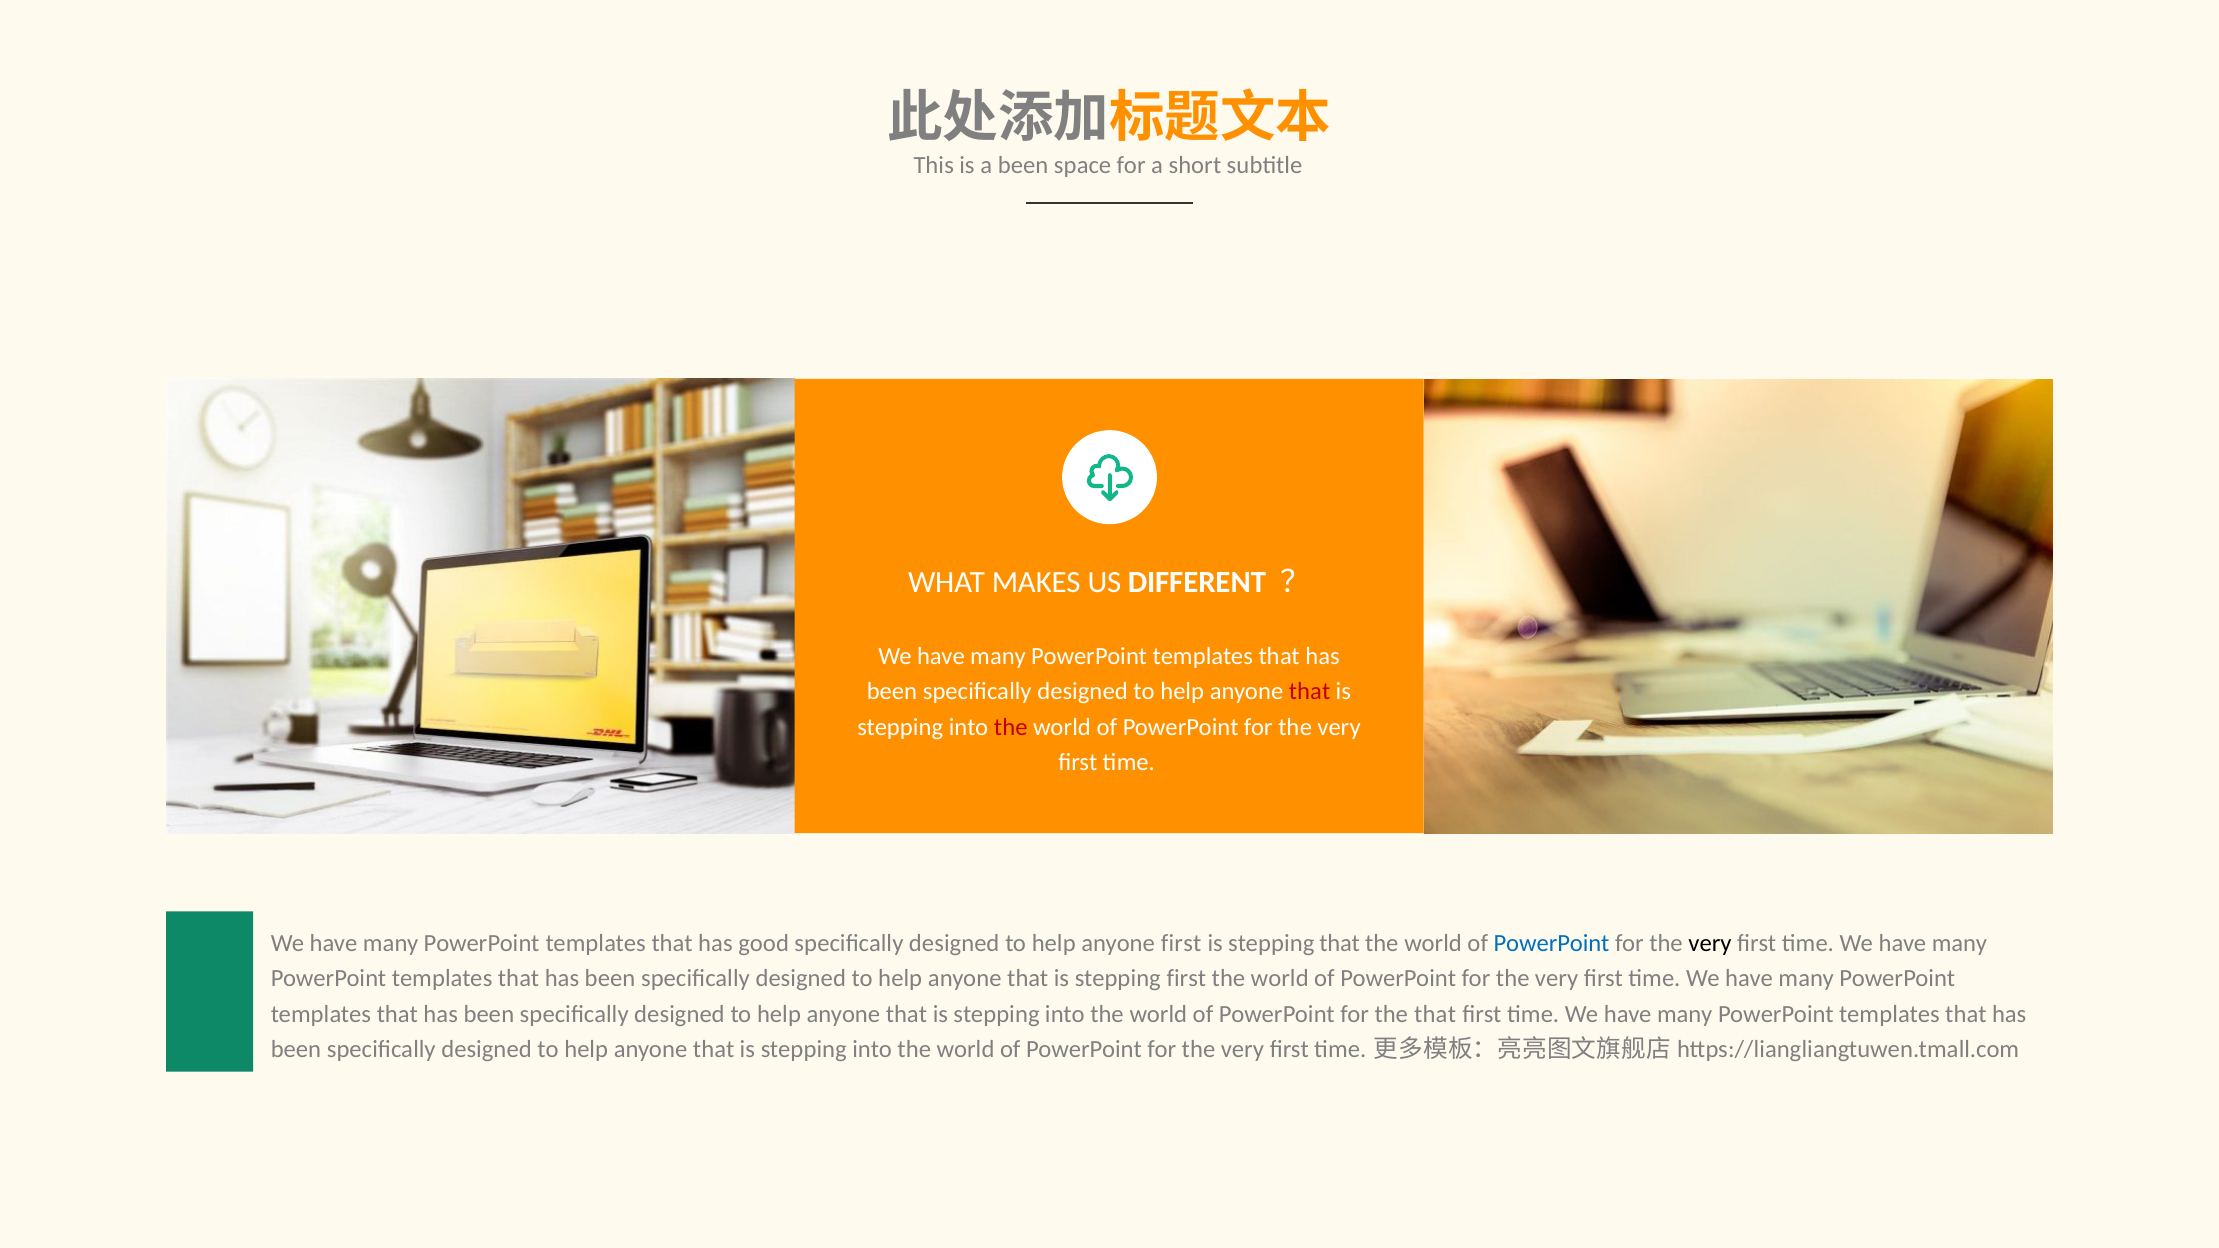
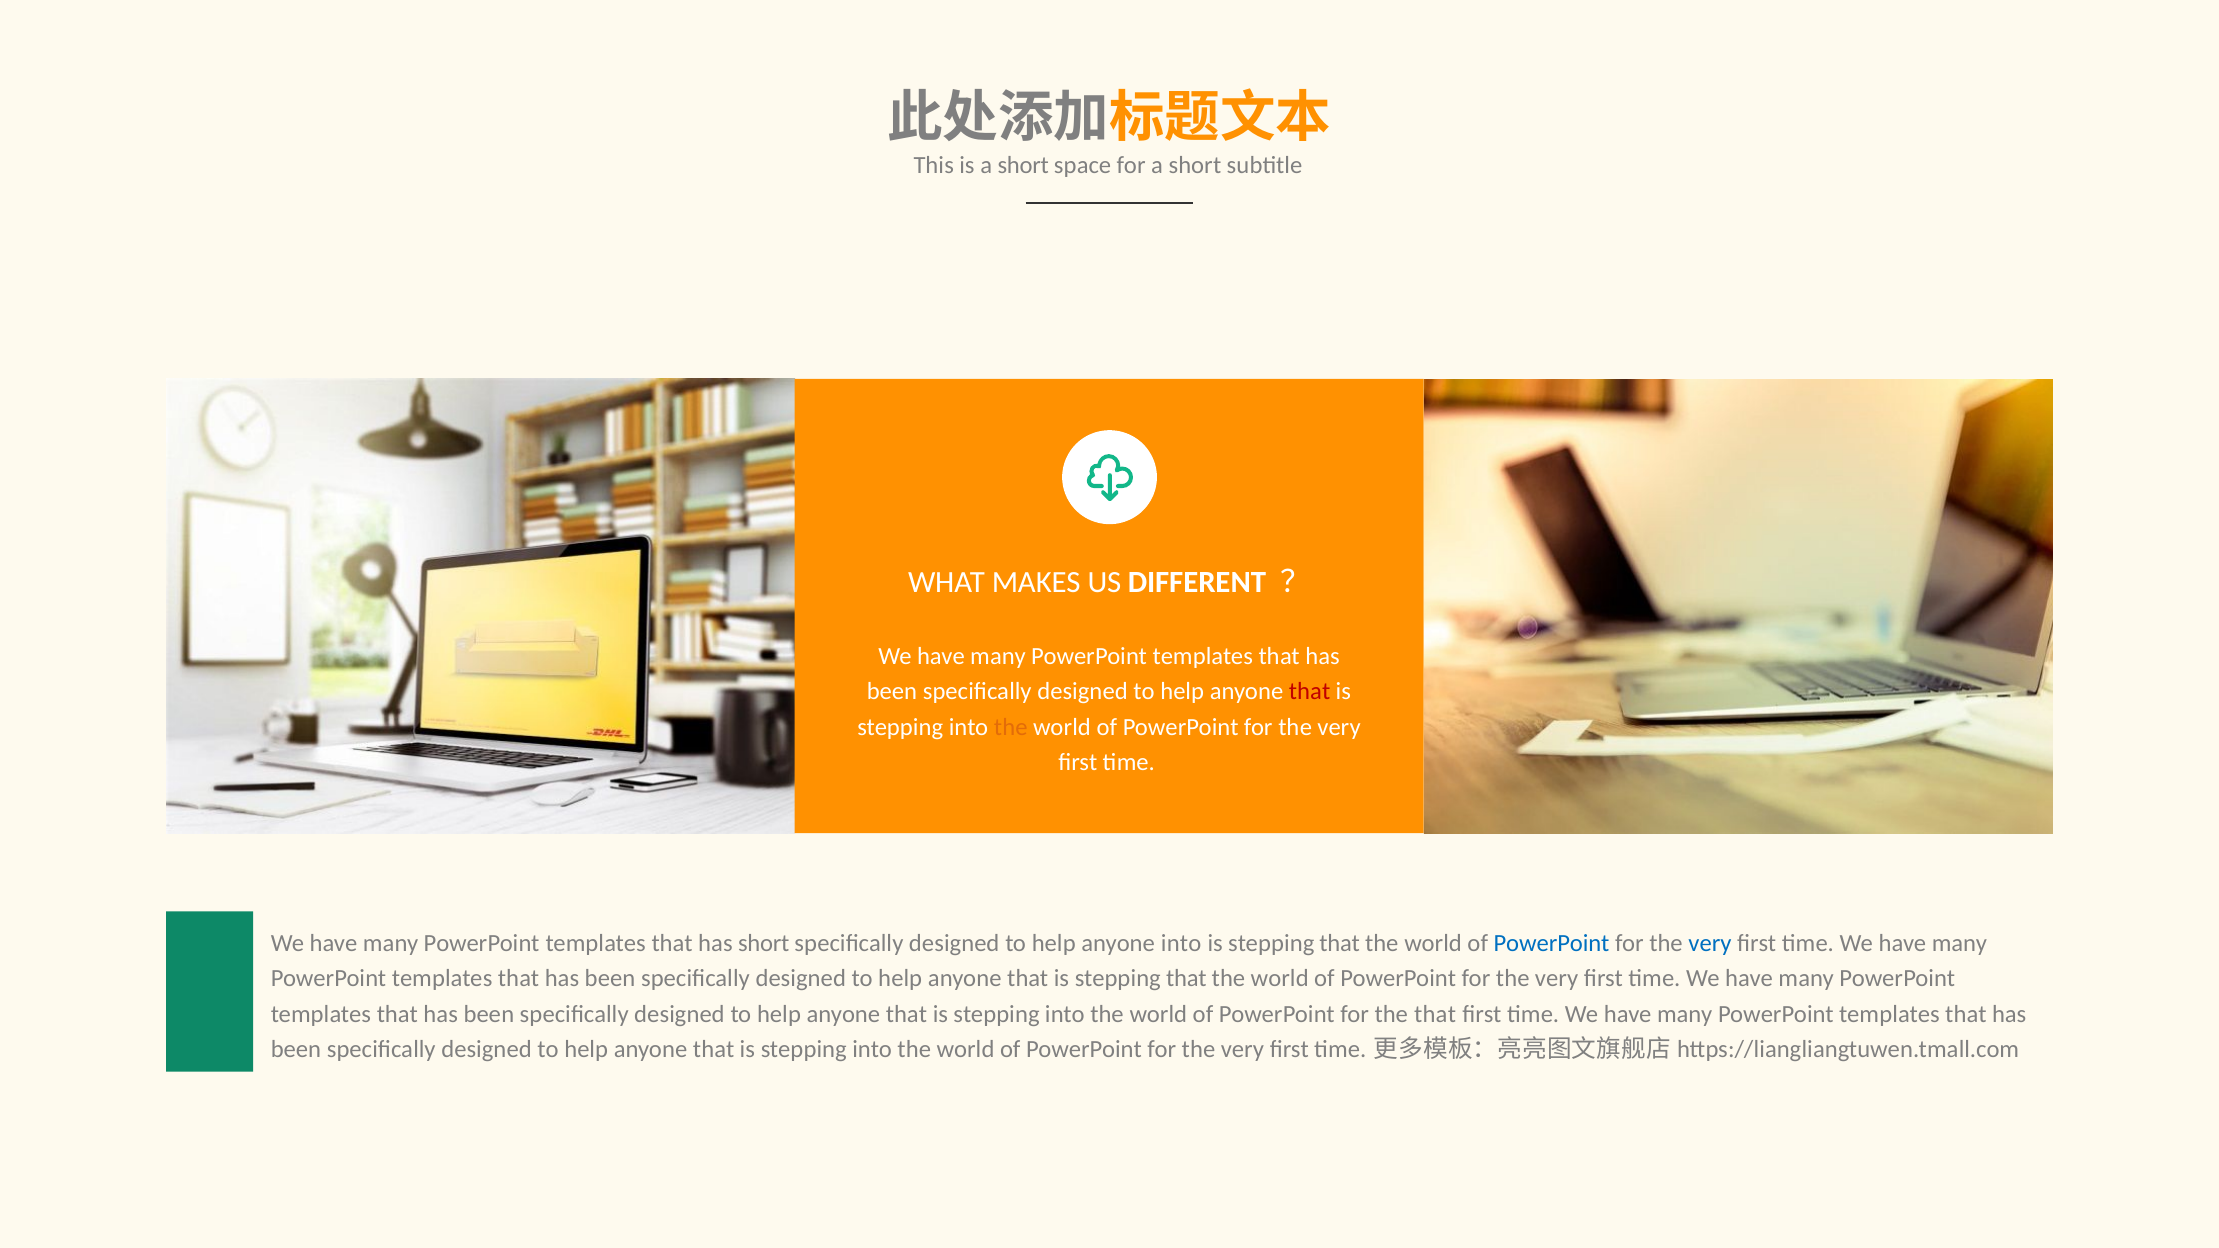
is a been: been -> short
the at (1011, 727) colour: red -> orange
has good: good -> short
anyone first: first -> into
very at (1710, 944) colour: black -> blue
that is stepping first: first -> that
